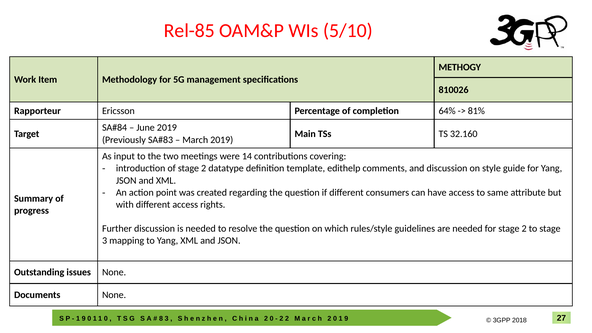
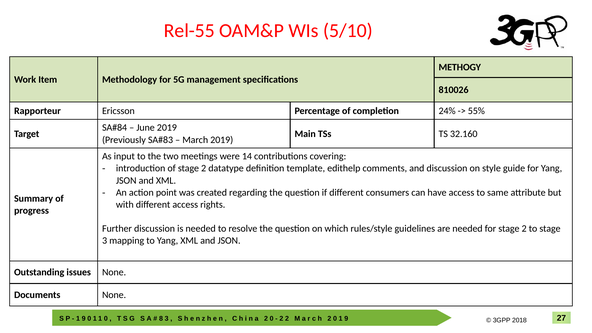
Rel-85: Rel-85 -> Rel-55
64%: 64% -> 24%
81%: 81% -> 55%
